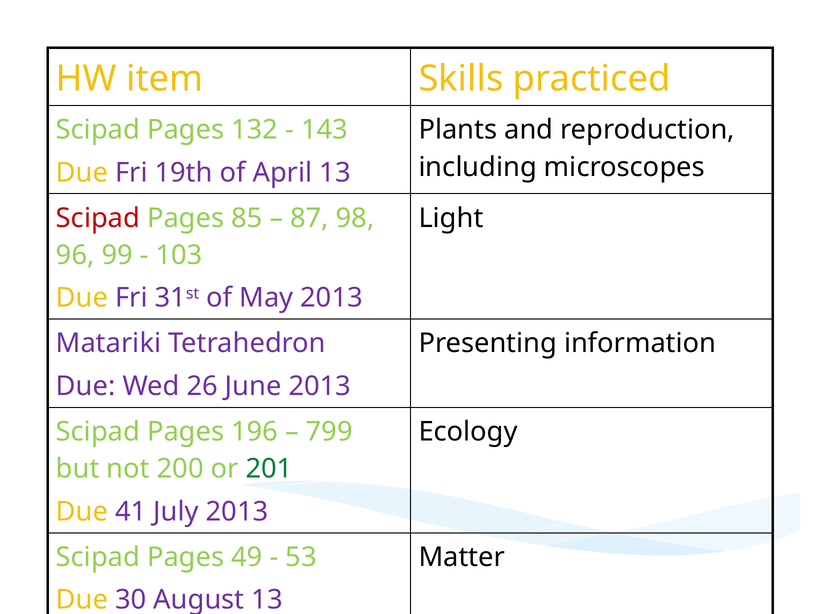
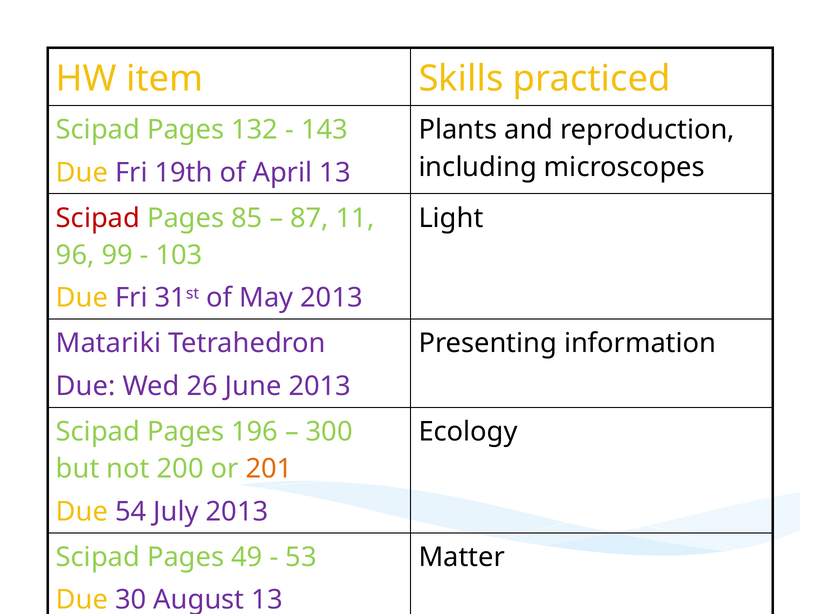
98: 98 -> 11
799: 799 -> 300
201 colour: green -> orange
41: 41 -> 54
